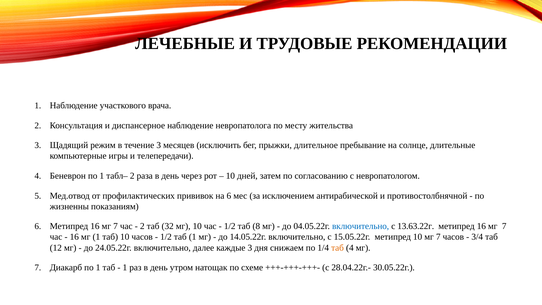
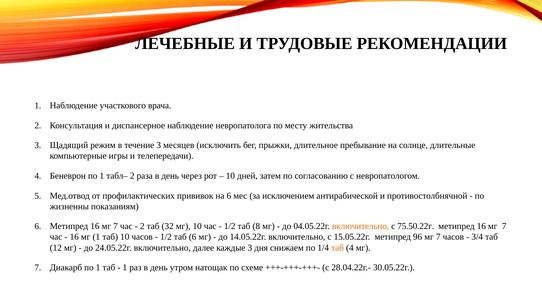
включительно at (361, 226) colour: blue -> orange
13.63.22г: 13.63.22г -> 75.50.22г
таб 1: 1 -> 6
метипред 10: 10 -> 96
